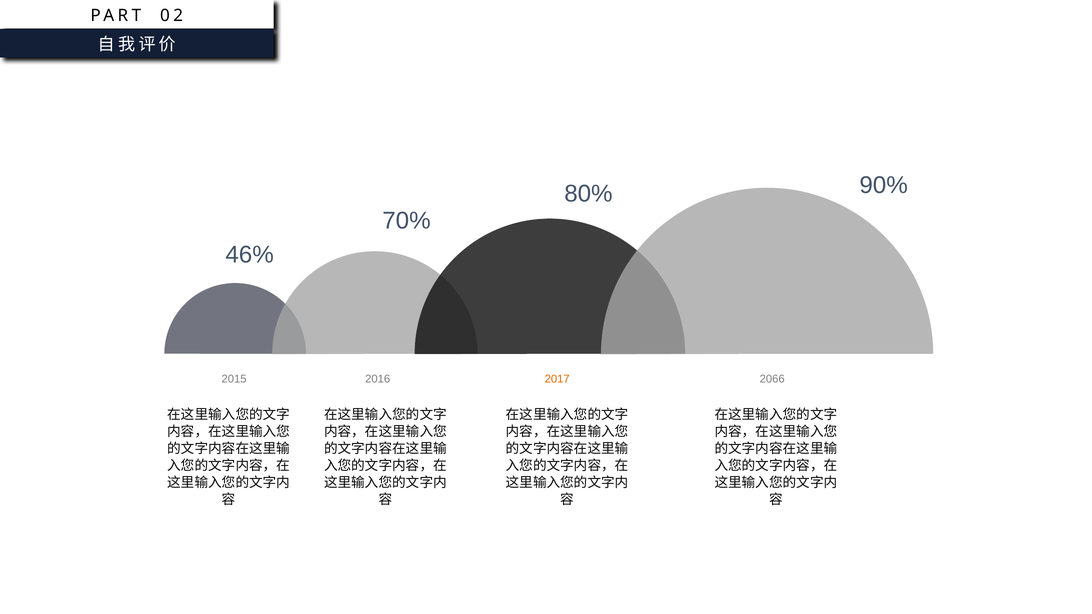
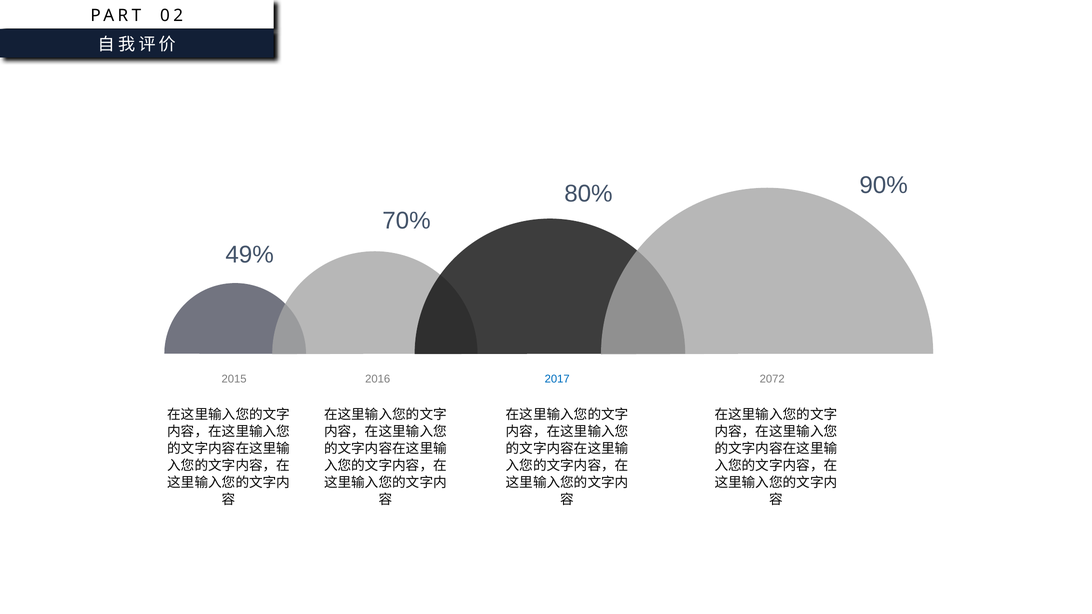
46%: 46% -> 49%
2017 colour: orange -> blue
2066: 2066 -> 2072
